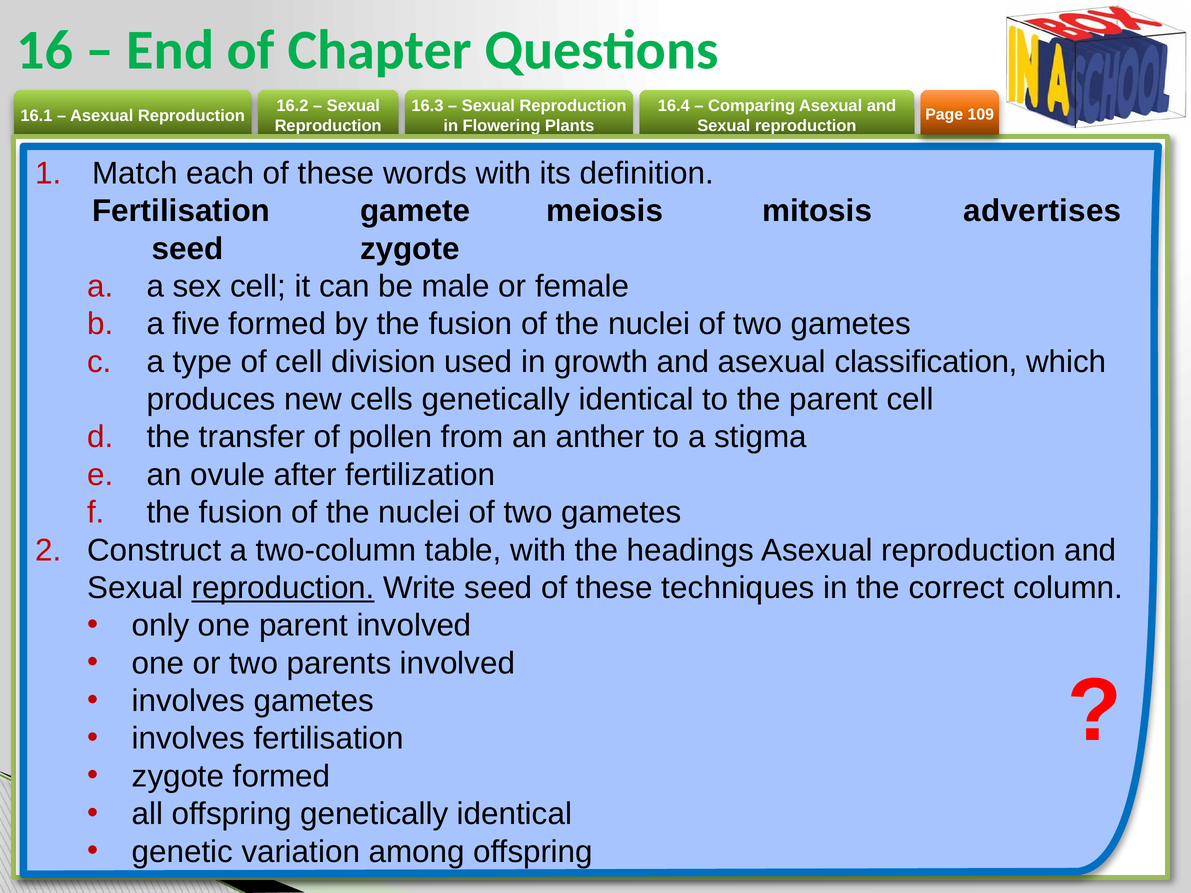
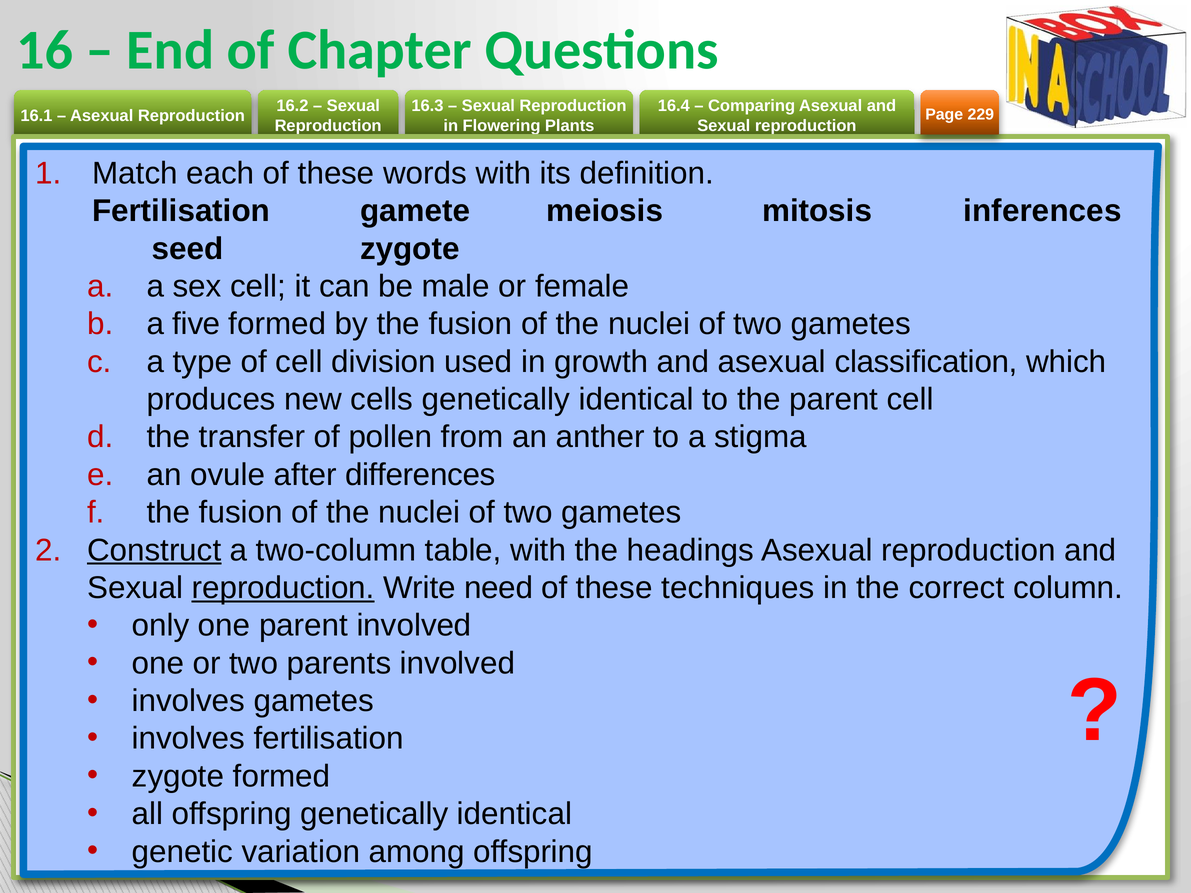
109: 109 -> 229
advertises: advertises -> inferences
fertilization: fertilization -> differences
Construct underline: none -> present
Write seed: seed -> need
